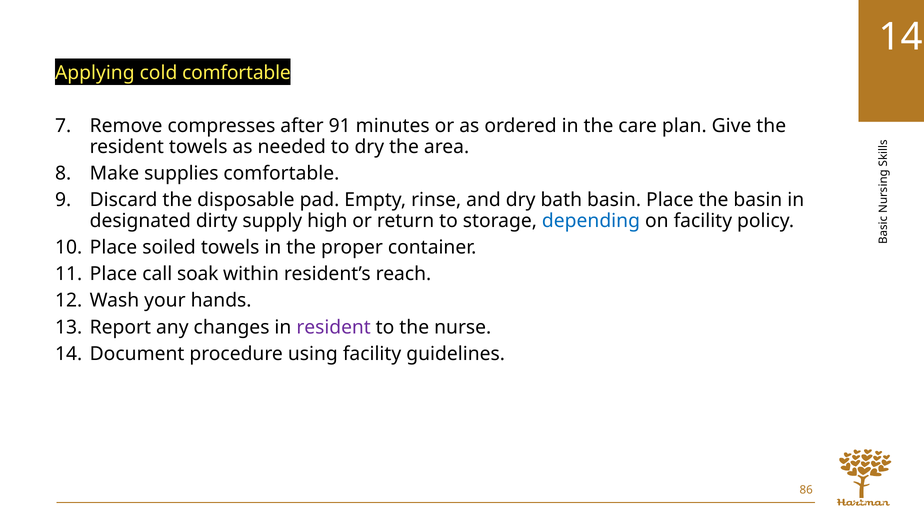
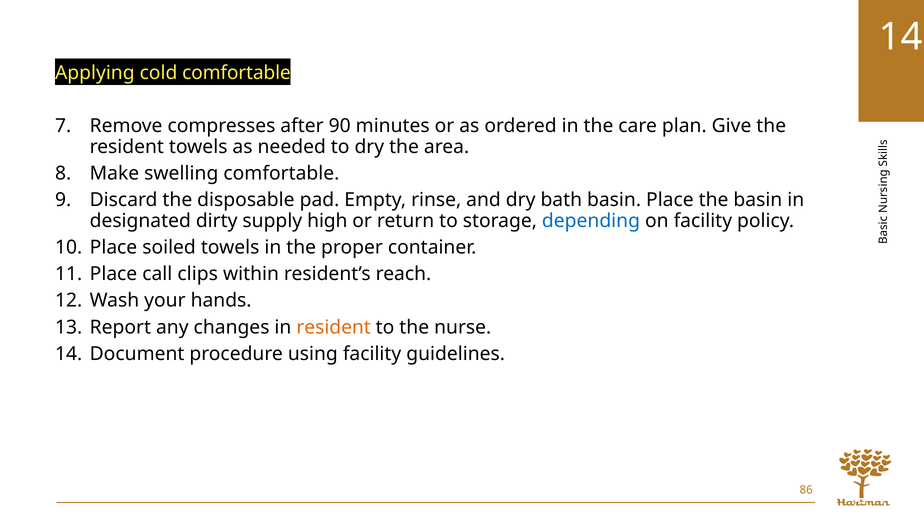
91: 91 -> 90
supplies: supplies -> swelling
soak: soak -> clips
resident at (334, 327) colour: purple -> orange
